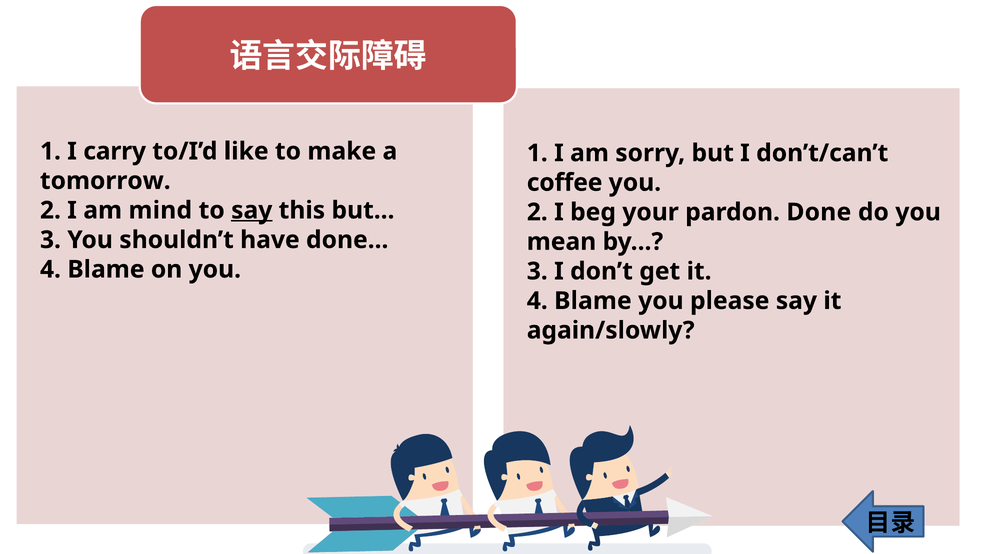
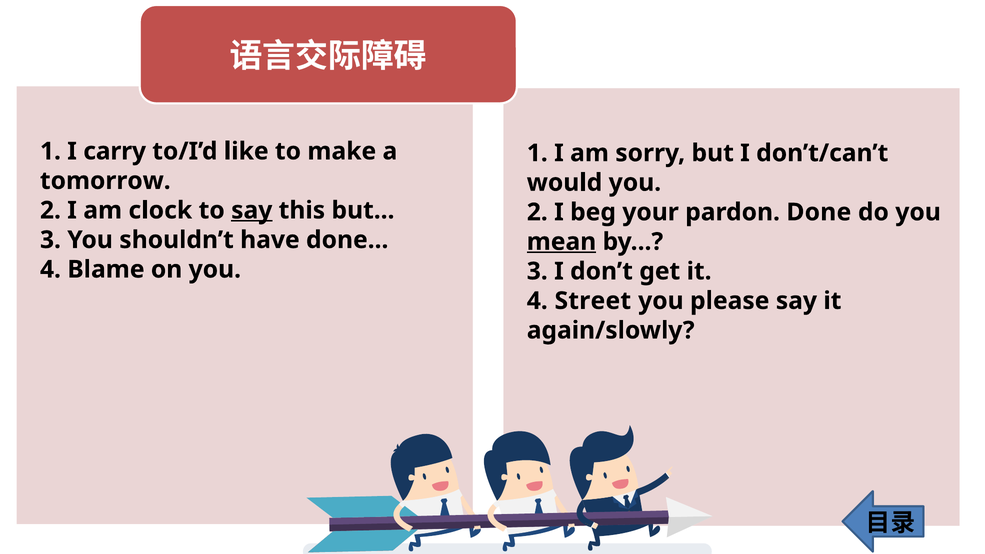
coffee: coffee -> would
mind: mind -> clock
mean underline: none -> present
Blame at (593, 301): Blame -> Street
